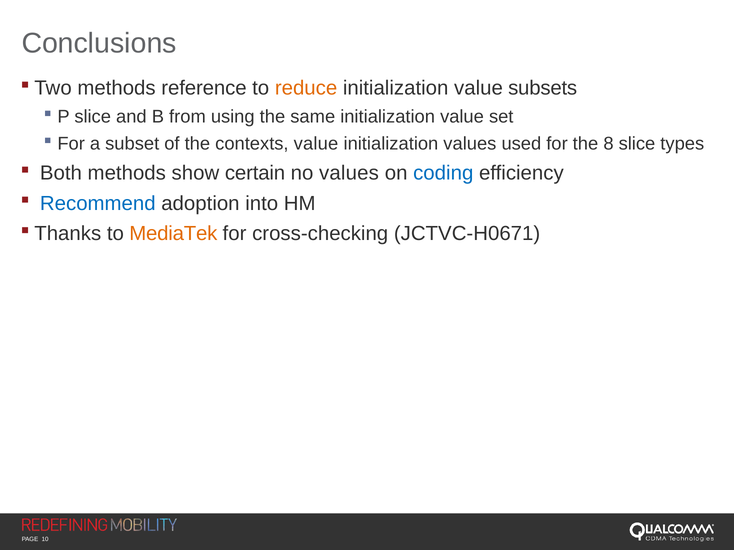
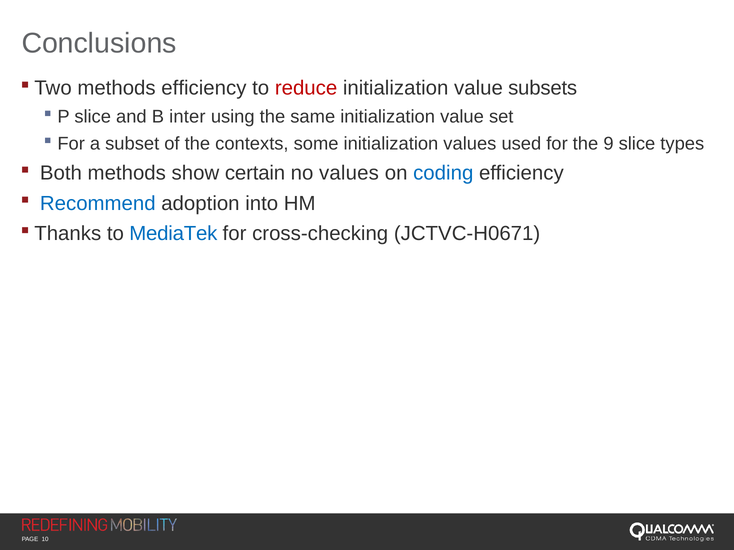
methods reference: reference -> efficiency
reduce colour: orange -> red
from: from -> inter
contexts value: value -> some
8: 8 -> 9
MediaTek colour: orange -> blue
